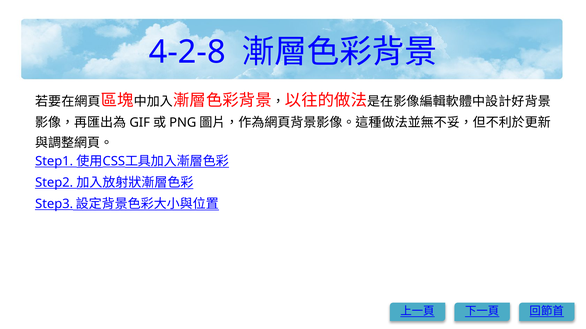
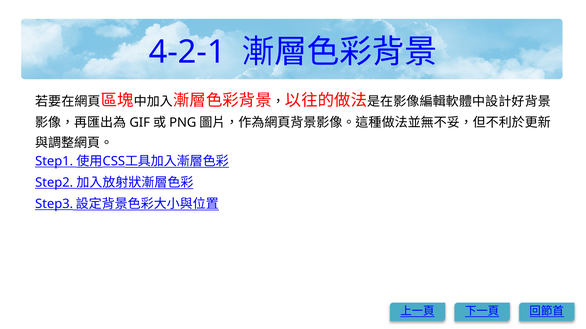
4-2-8: 4-2-8 -> 4-2-1
